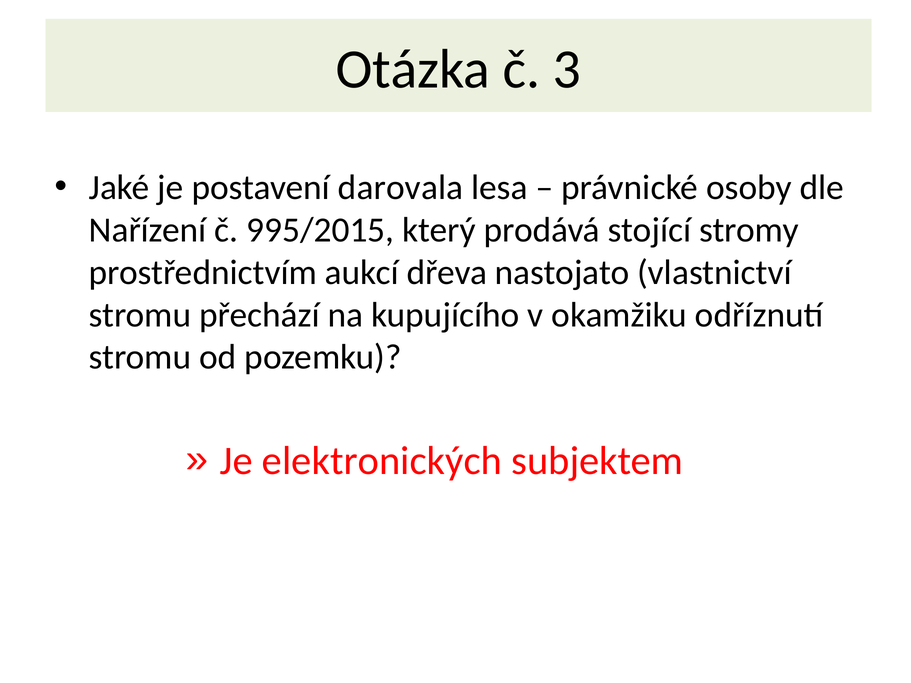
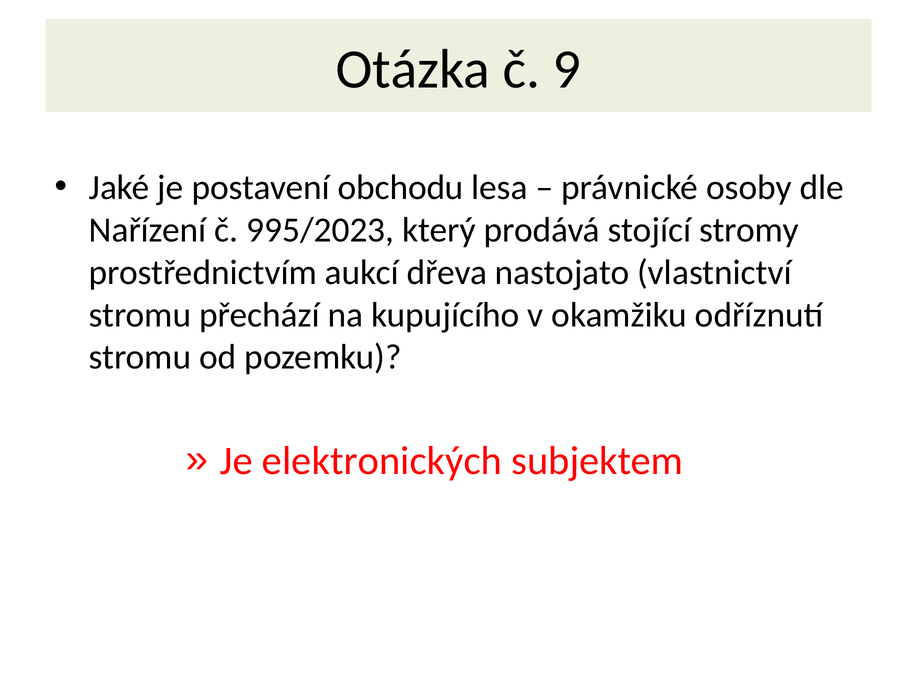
3: 3 -> 9
darovala: darovala -> obchodu
995/2015: 995/2015 -> 995/2023
